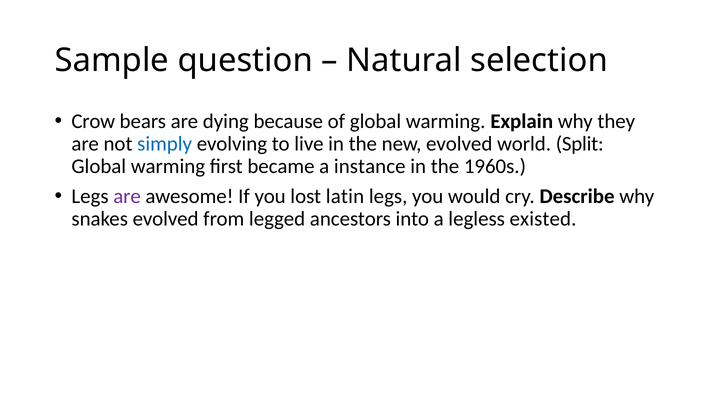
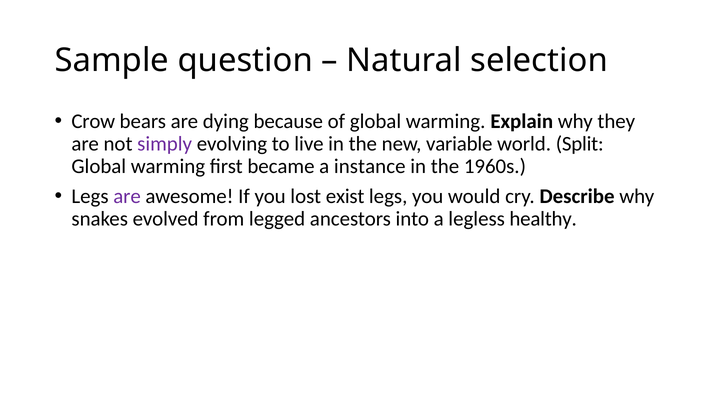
simply colour: blue -> purple
new evolved: evolved -> variable
latin: latin -> exist
existed: existed -> healthy
